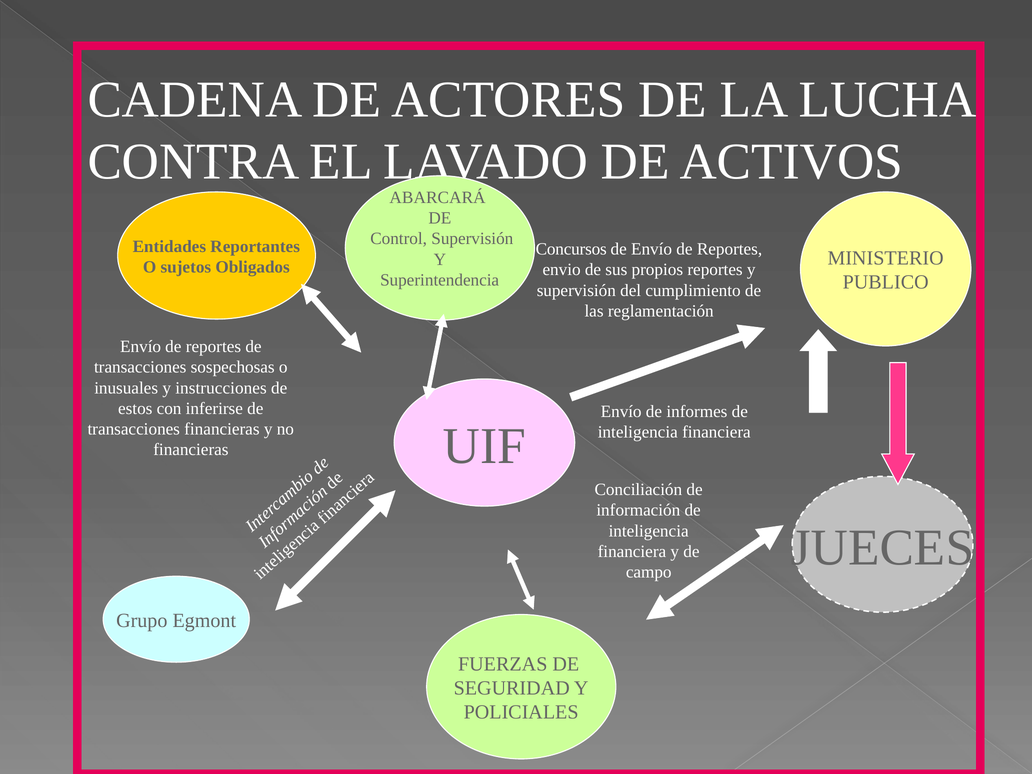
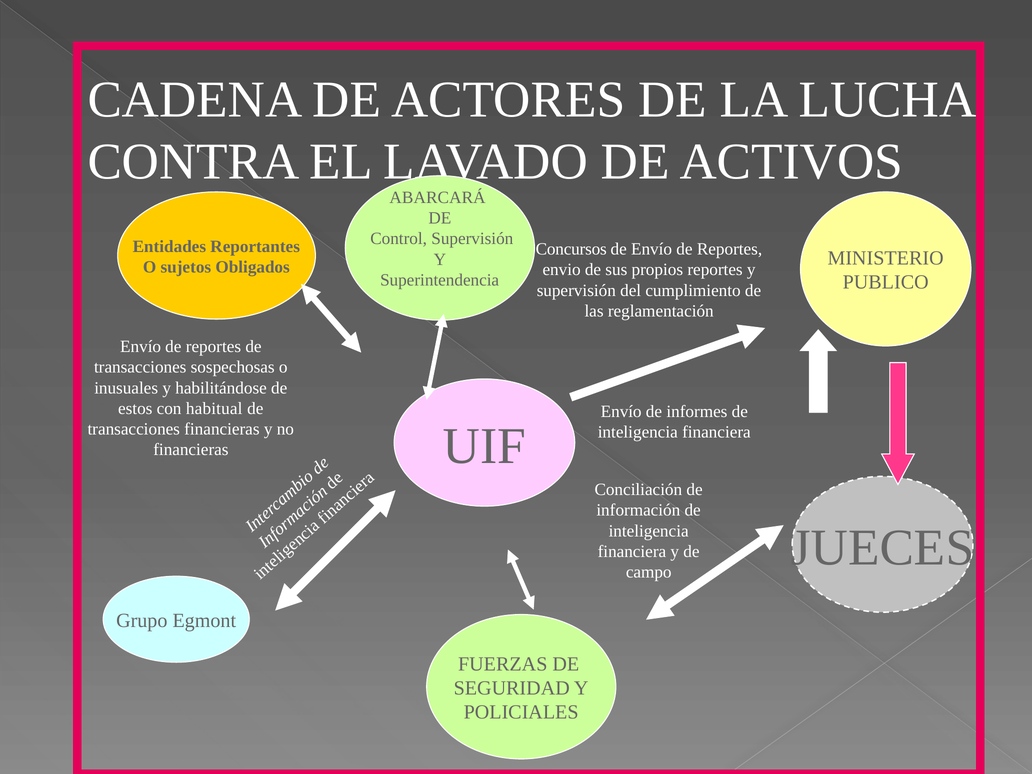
instrucciones: instrucciones -> habilitándose
inferirse: inferirse -> habitual
